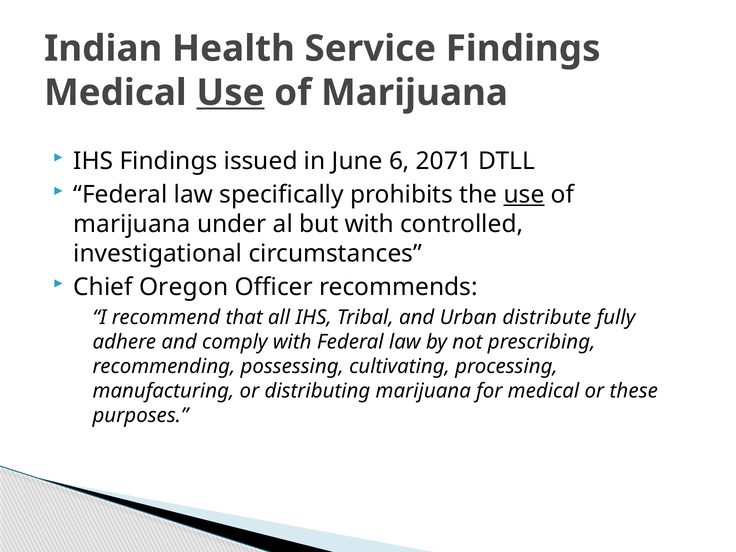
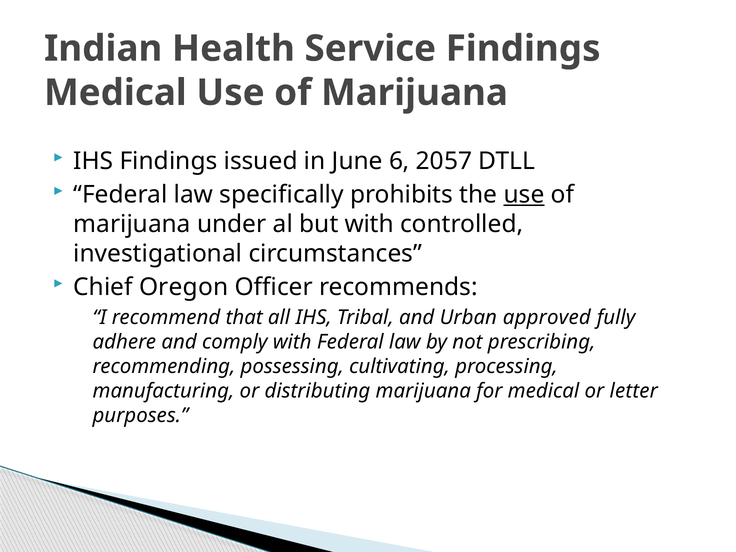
Use at (231, 93) underline: present -> none
2071: 2071 -> 2057
distribute: distribute -> approved
these: these -> letter
